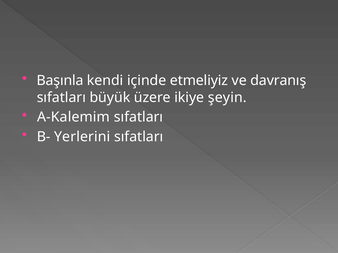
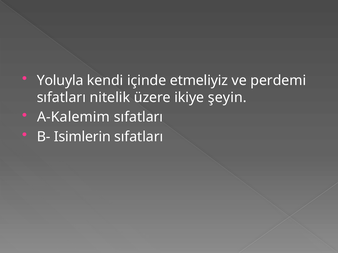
Başınla: Başınla -> Yoluyla
davranış: davranış -> perdemi
büyük: büyük -> nitelik
Yerlerini: Yerlerini -> Isimlerin
